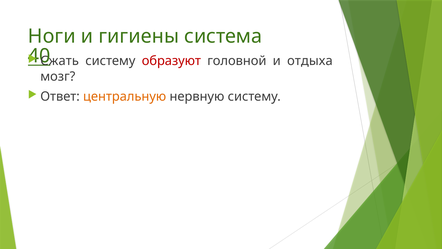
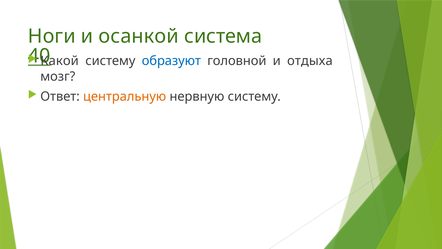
гигиены: гигиены -> осанкой
Сжать: Сжать -> Какой
образуют colour: red -> blue
